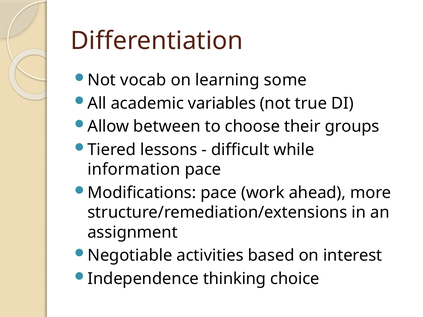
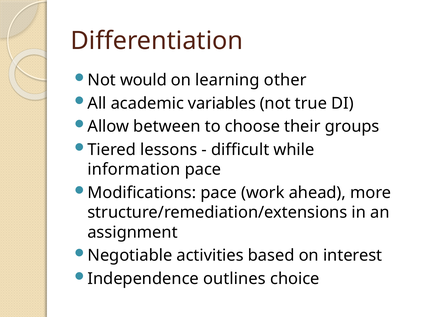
vocab: vocab -> would
some: some -> other
thinking: thinking -> outlines
